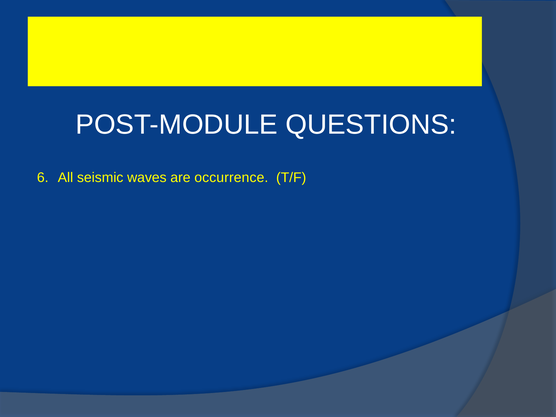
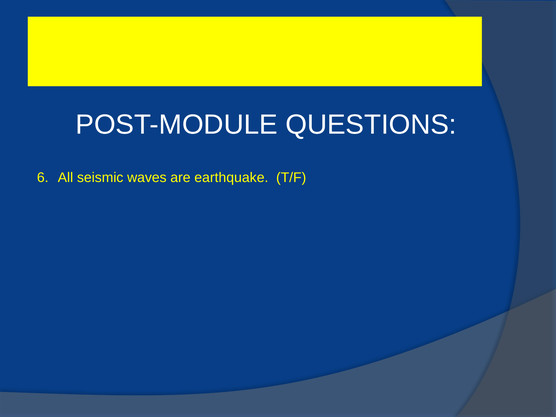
occurrence: occurrence -> earthquake
